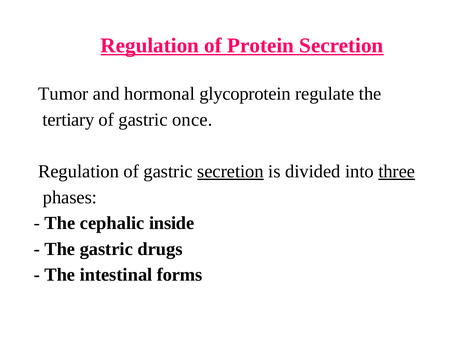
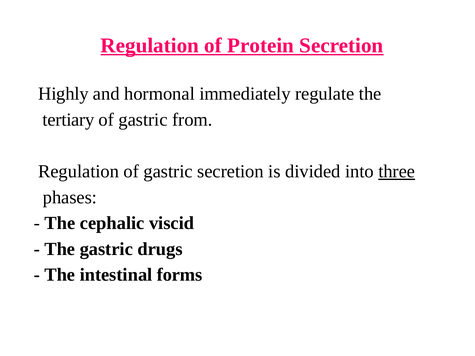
Tumor: Tumor -> Highly
glycoprotein: glycoprotein -> immediately
once: once -> from
secretion at (231, 172) underline: present -> none
inside: inside -> viscid
